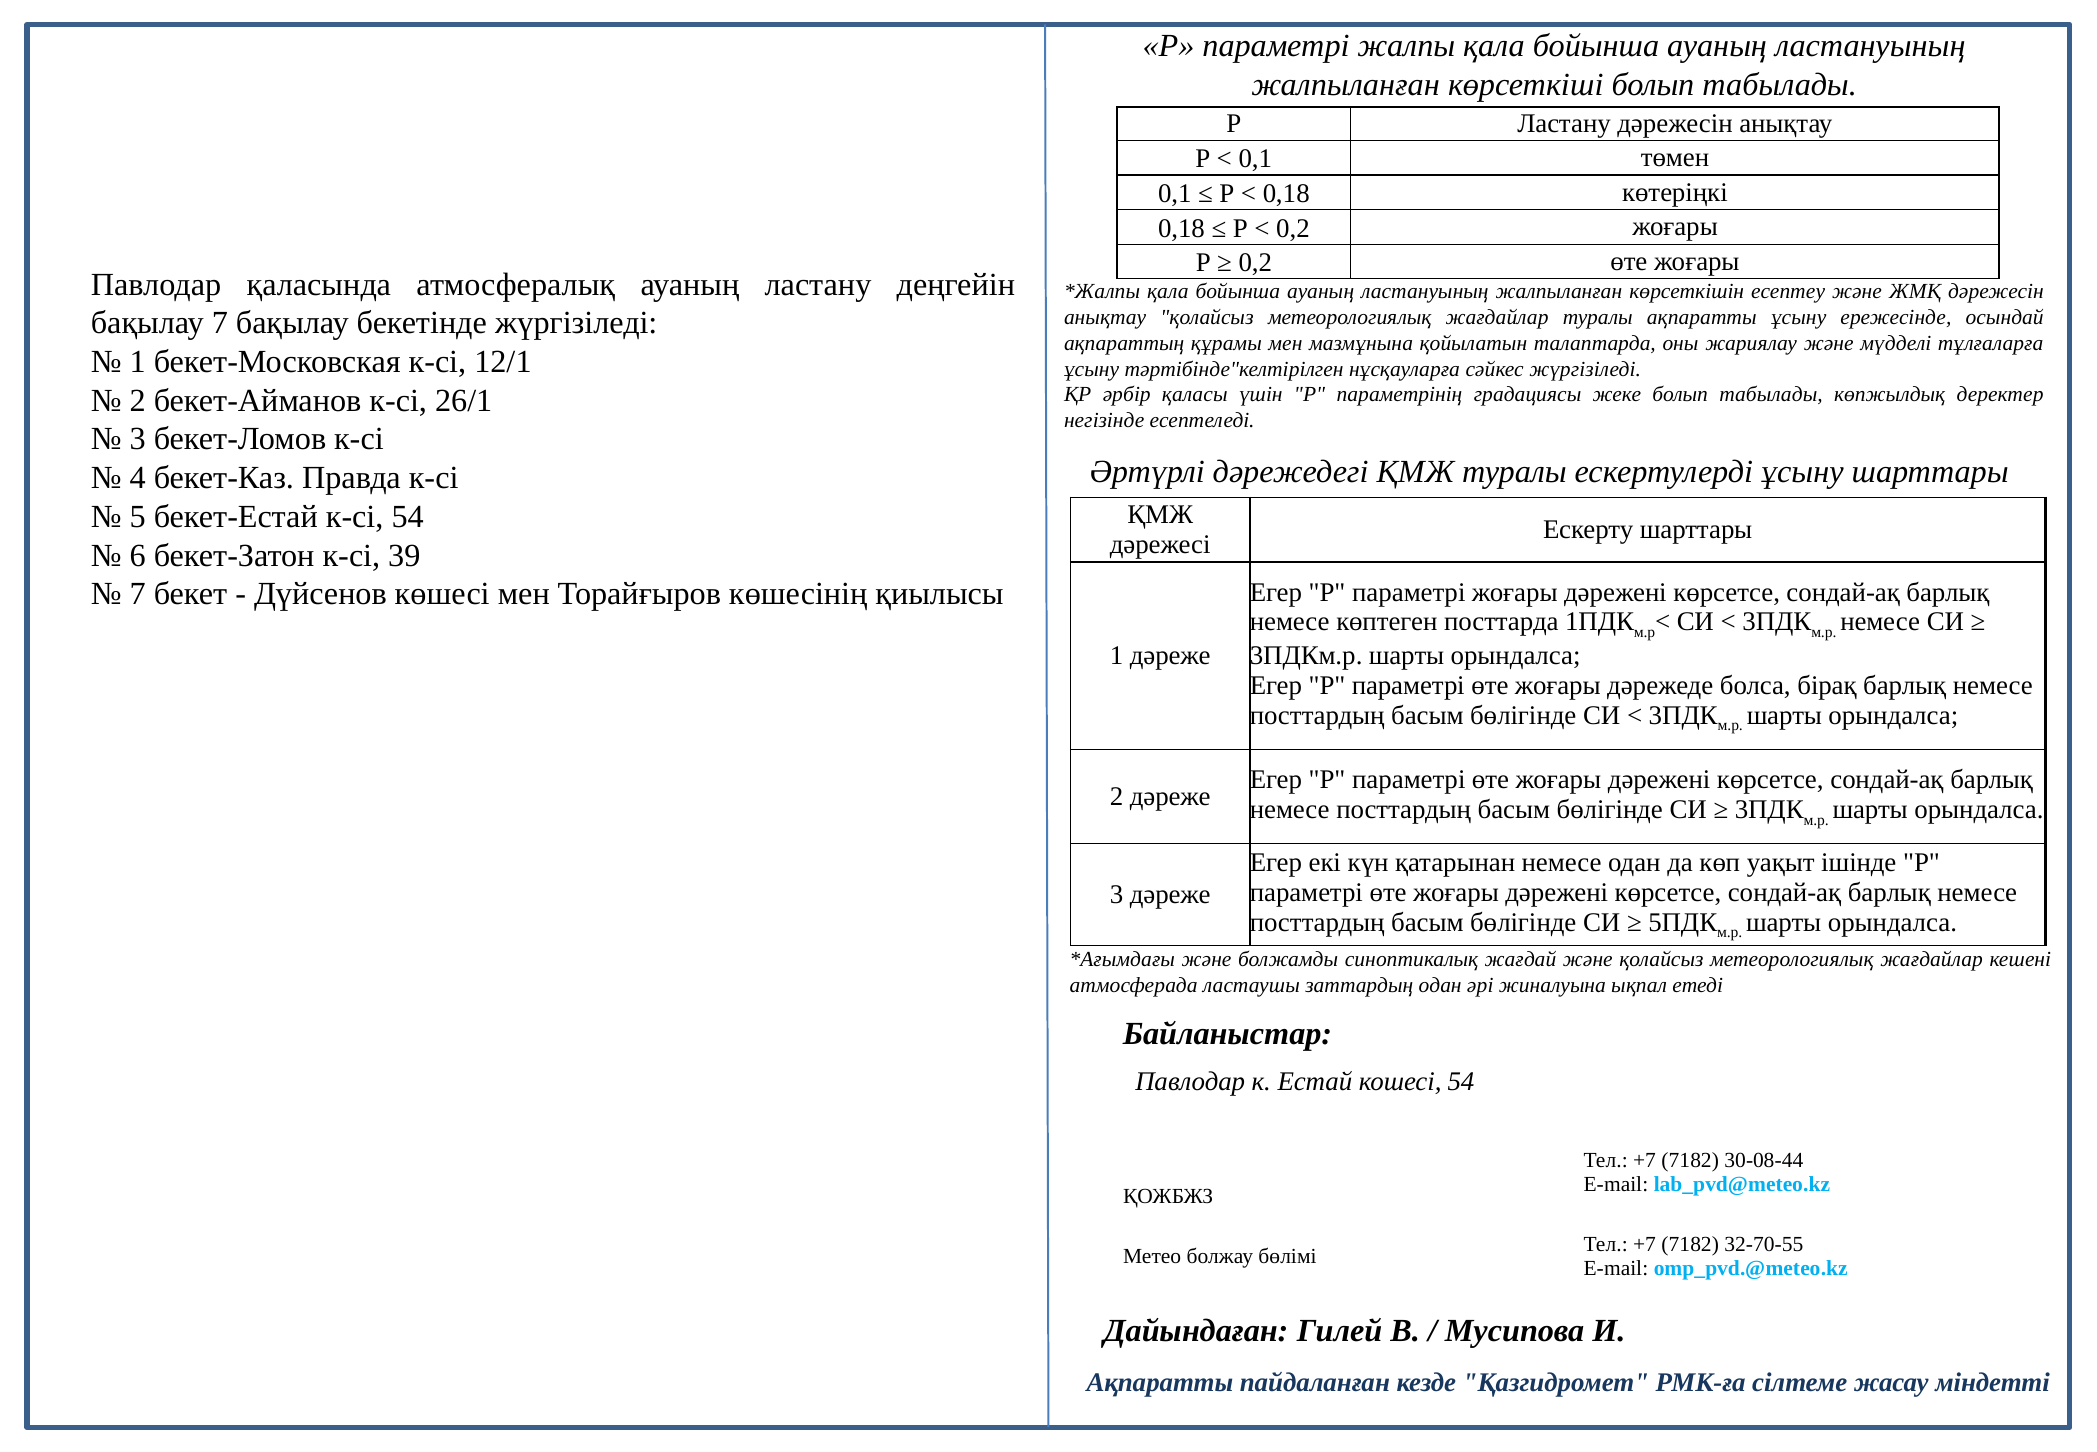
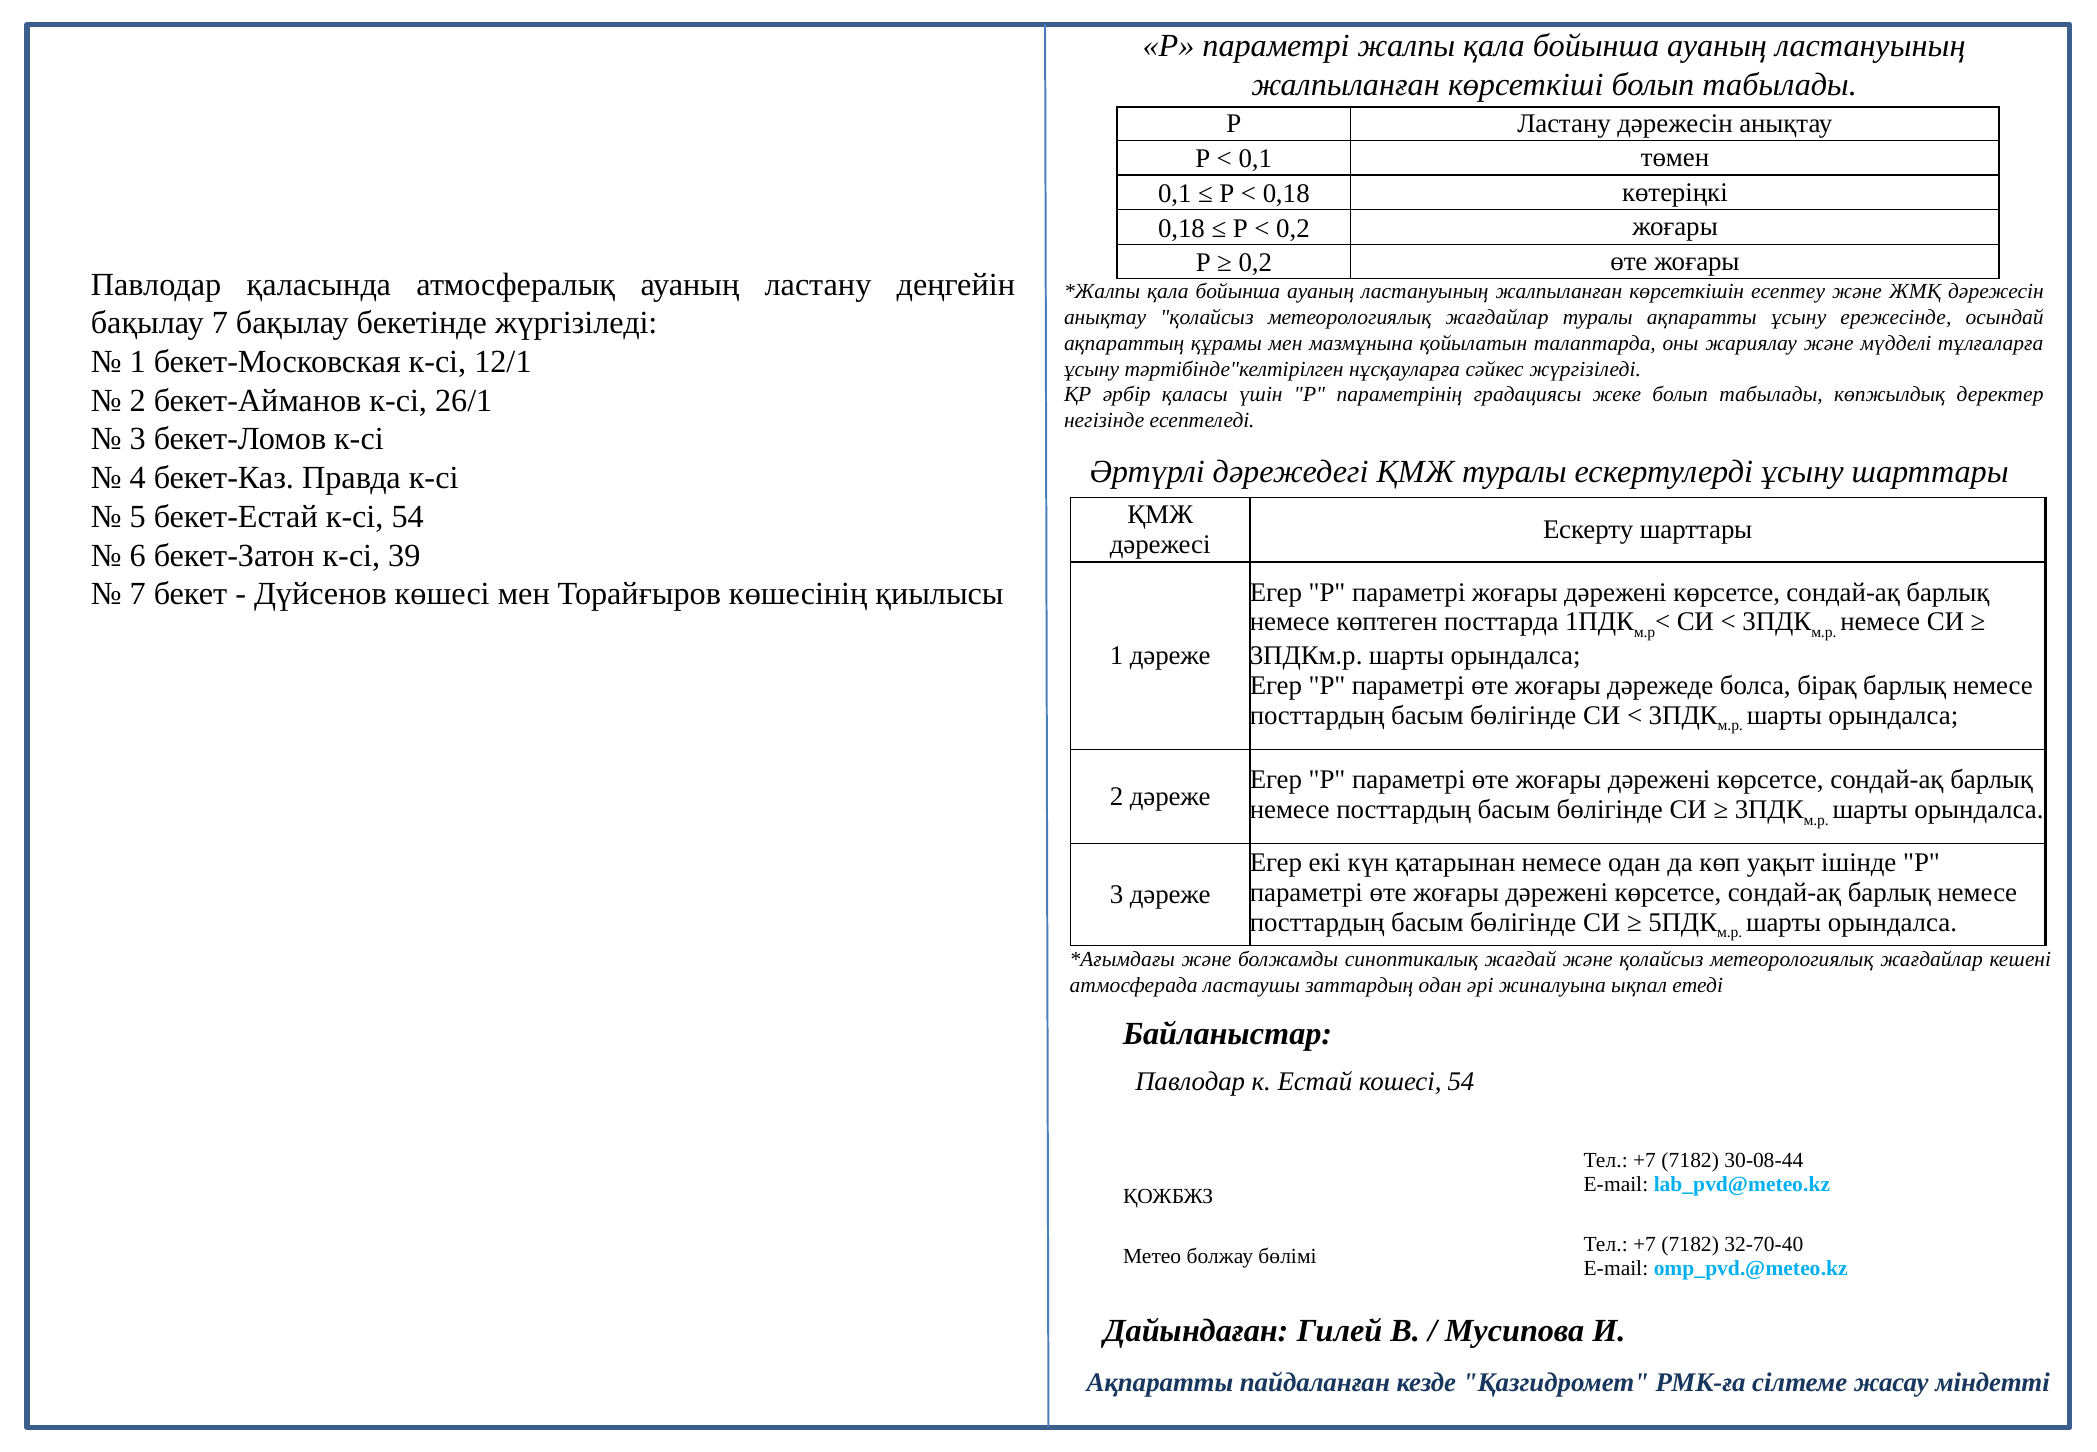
32-70-55: 32-70-55 -> 32-70-40
